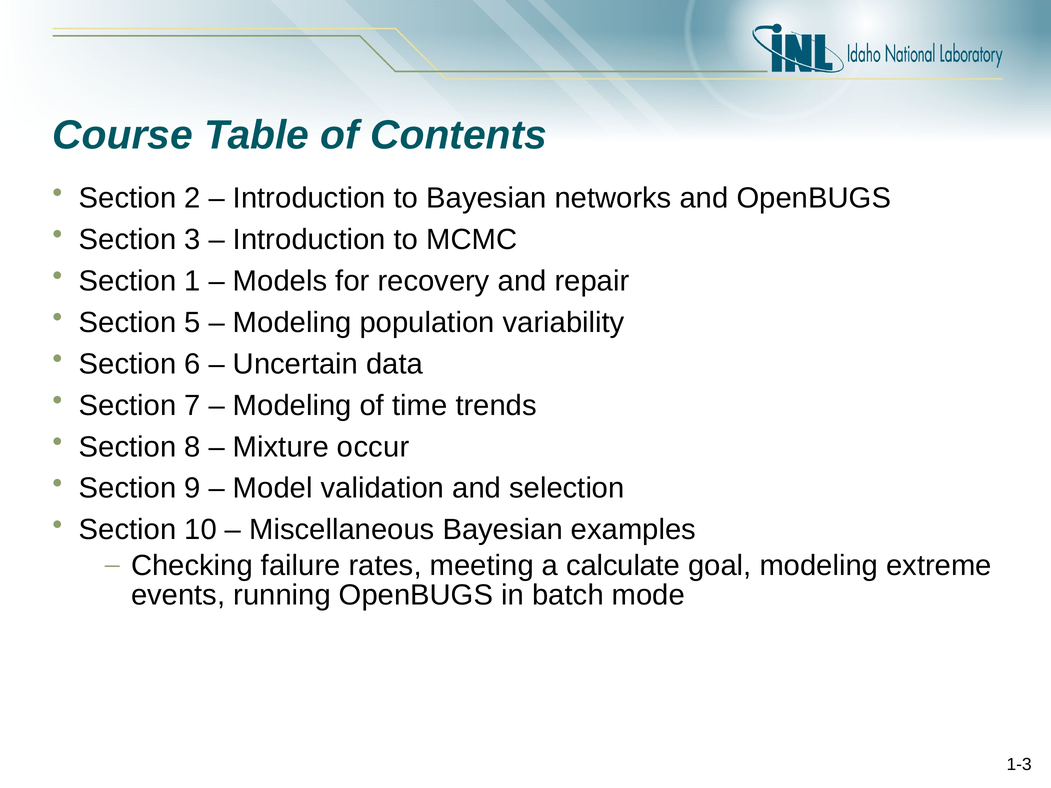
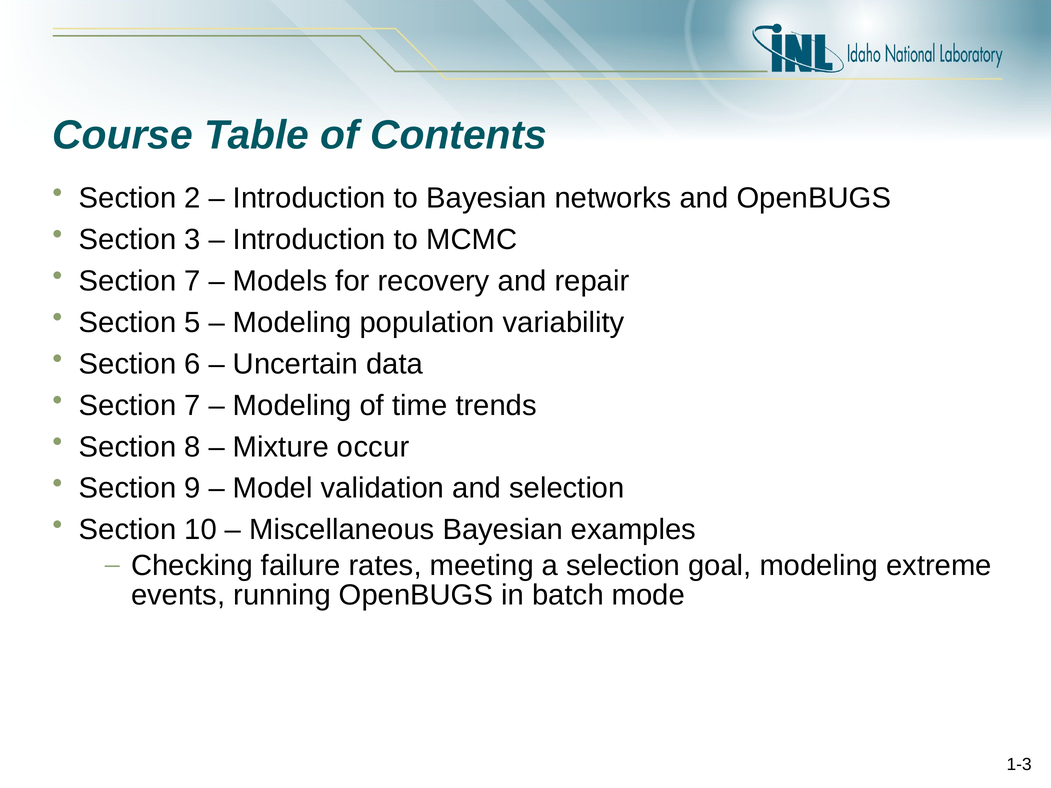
1 at (192, 281): 1 -> 7
a calculate: calculate -> selection
